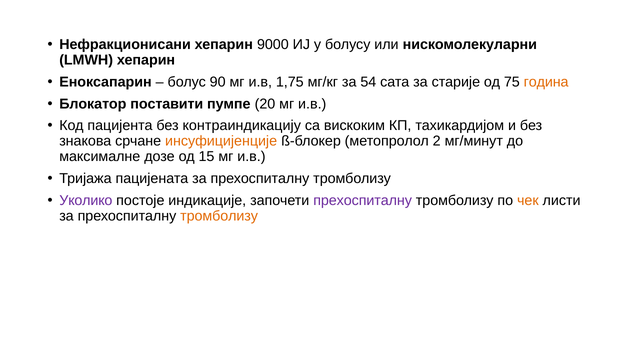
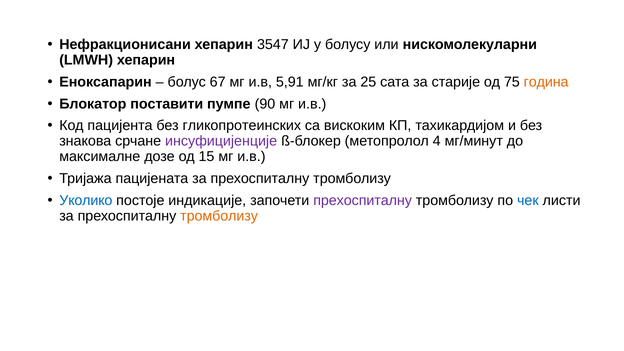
9000: 9000 -> 3547
90: 90 -> 67
1,75: 1,75 -> 5,91
54: 54 -> 25
20: 20 -> 90
контраиндикацију: контраиндикацију -> гликопротеинских
инсуфицијенције colour: orange -> purple
2: 2 -> 4
Уколико colour: purple -> blue
чек colour: orange -> blue
